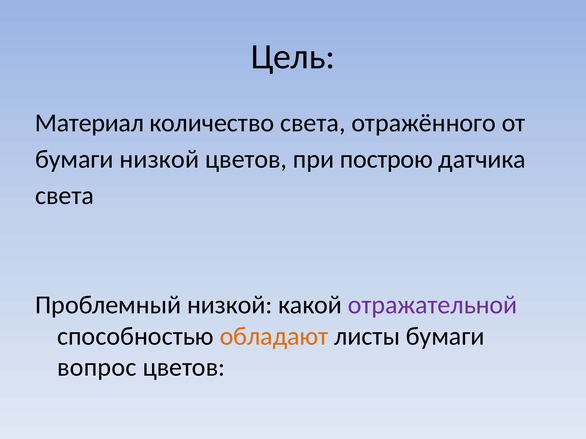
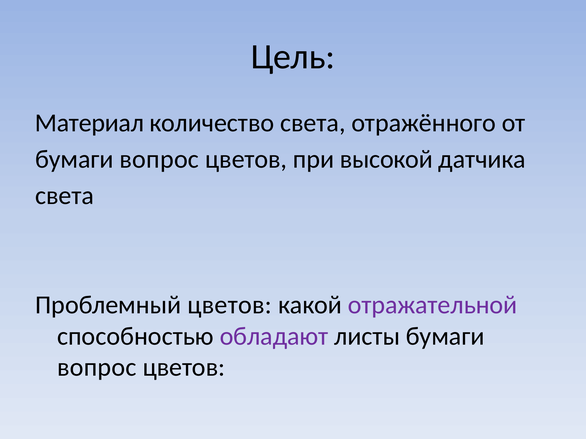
низкой at (159, 159): низкой -> вопрос
построю: построю -> высокой
Проблемный низкой: низкой -> цветов
обладают colour: orange -> purple
